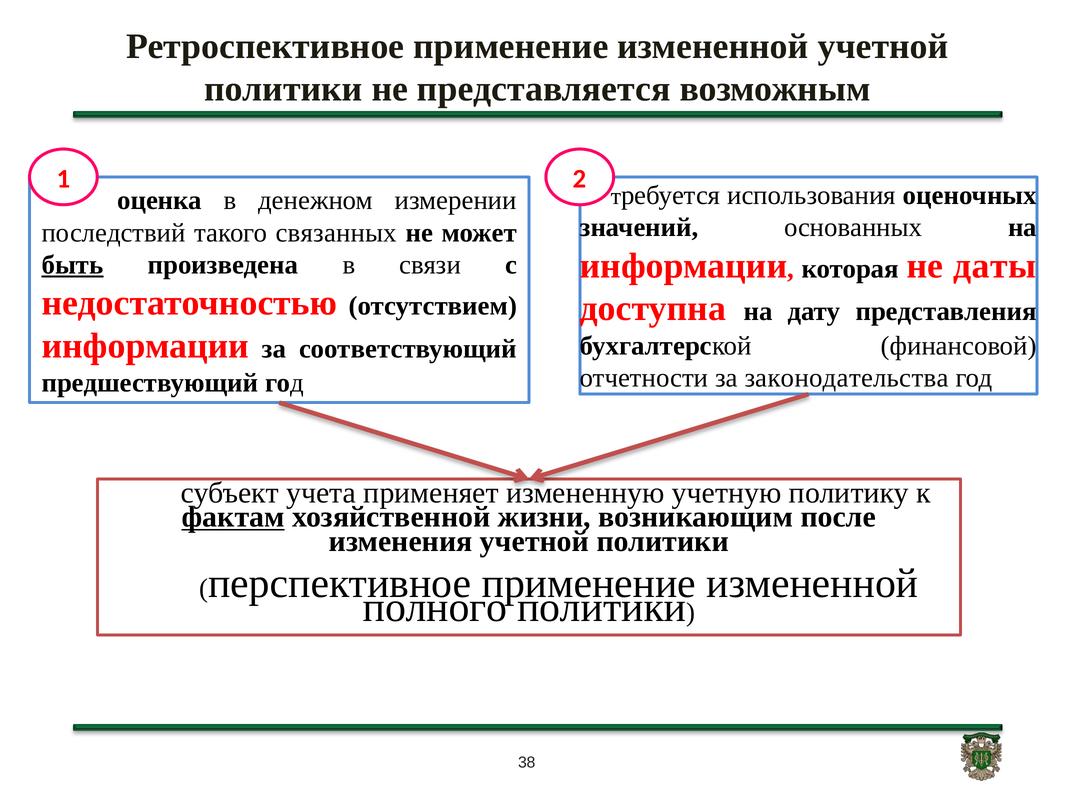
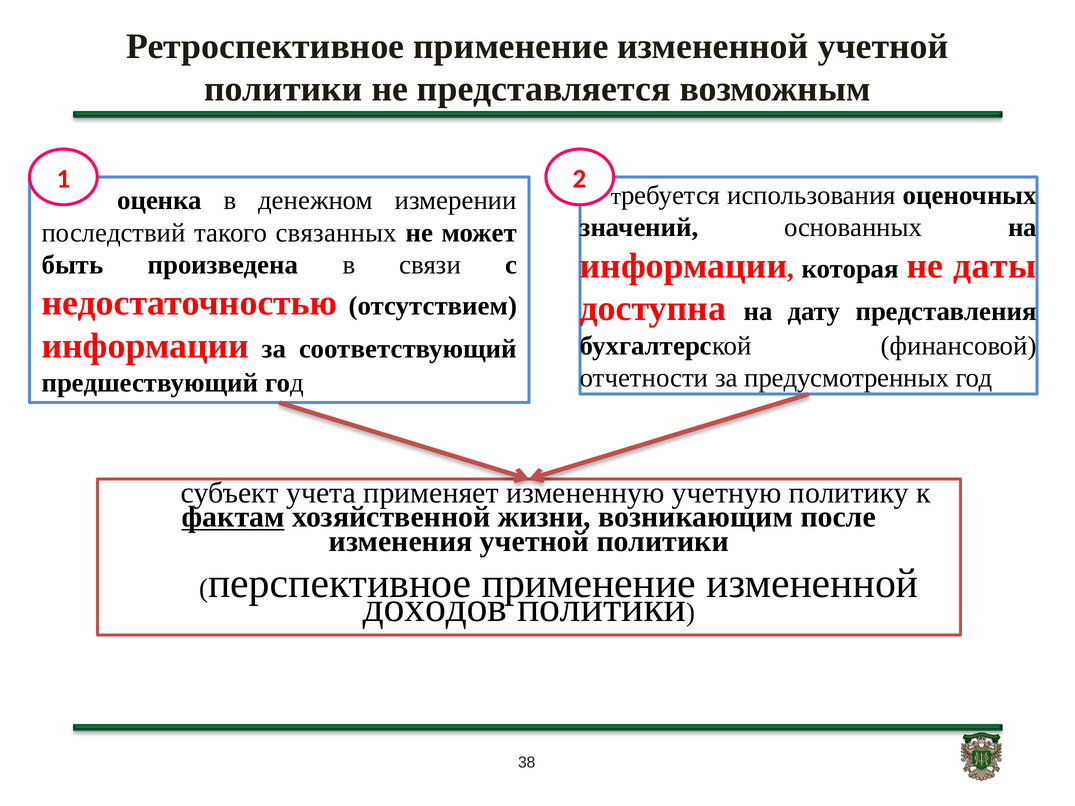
быть underline: present -> none
законодательства: законодательства -> предусмотренных
полного: полного -> доходов
